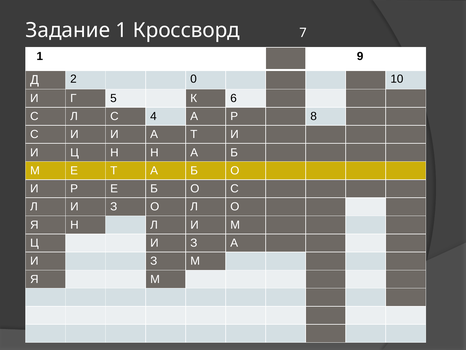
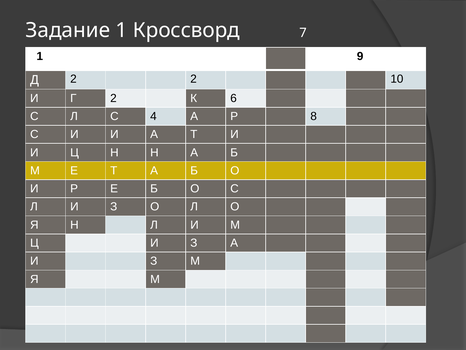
2 0: 0 -> 2
Г 5: 5 -> 2
